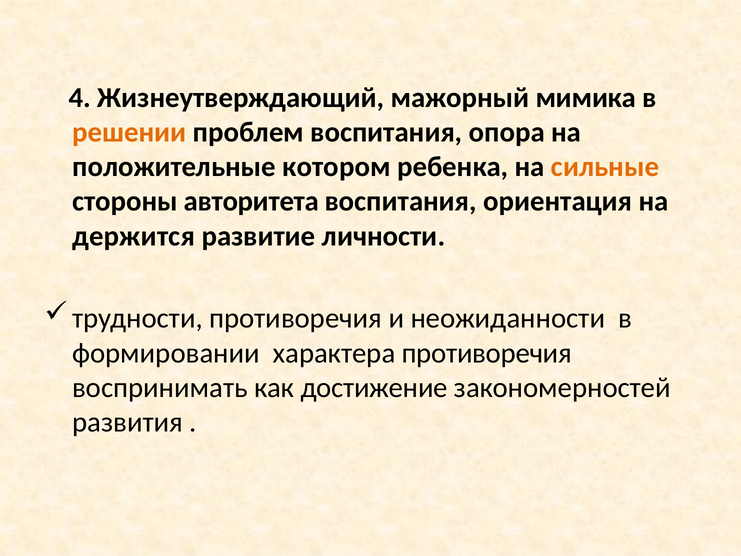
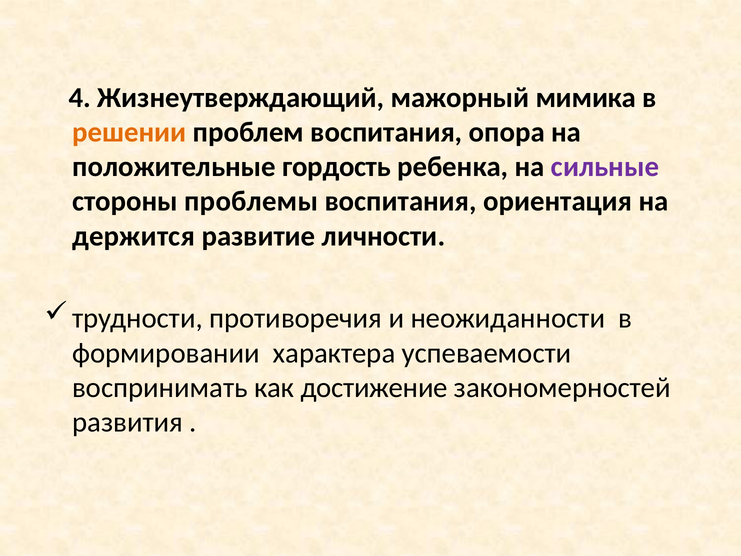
котором: котором -> гордость
сильные colour: orange -> purple
авторитета: авторитета -> проблемы
характера противоречия: противоречия -> успеваемости
